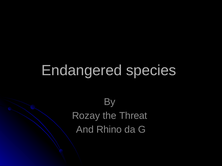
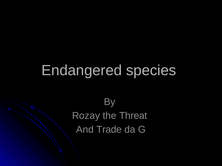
Rhino: Rhino -> Trade
